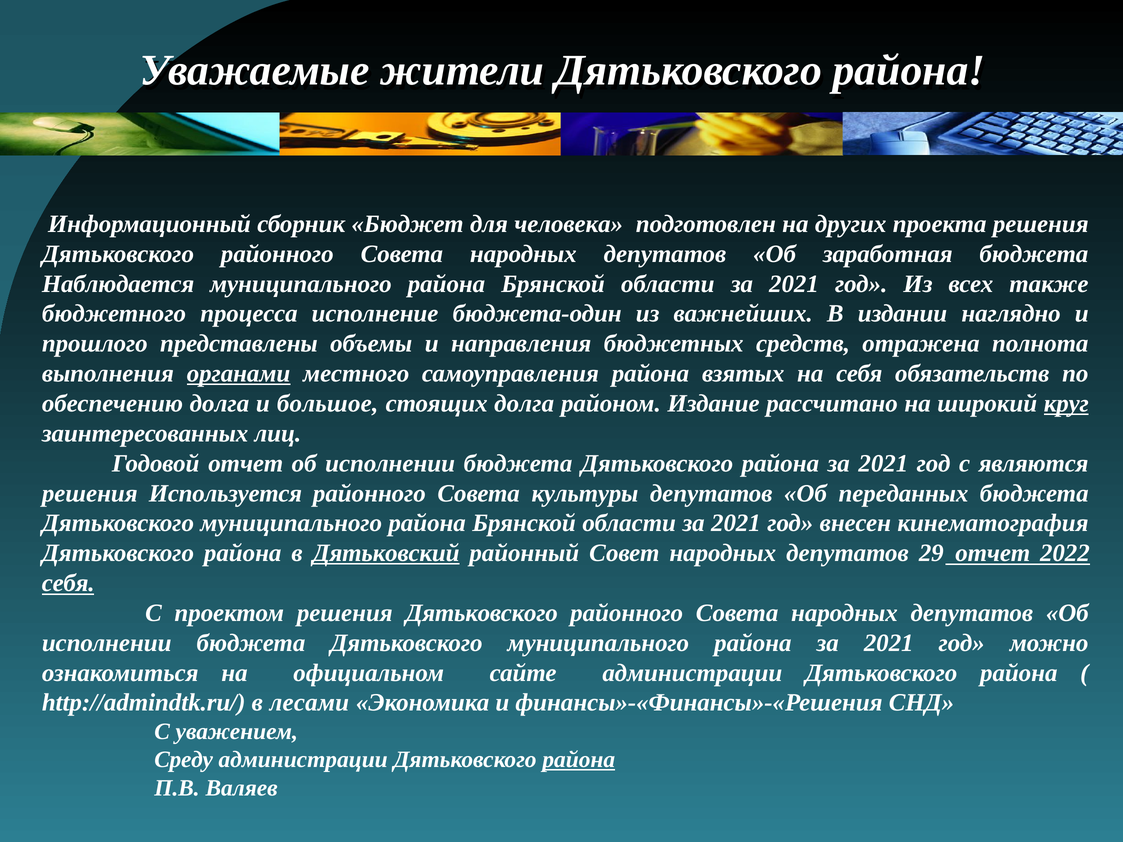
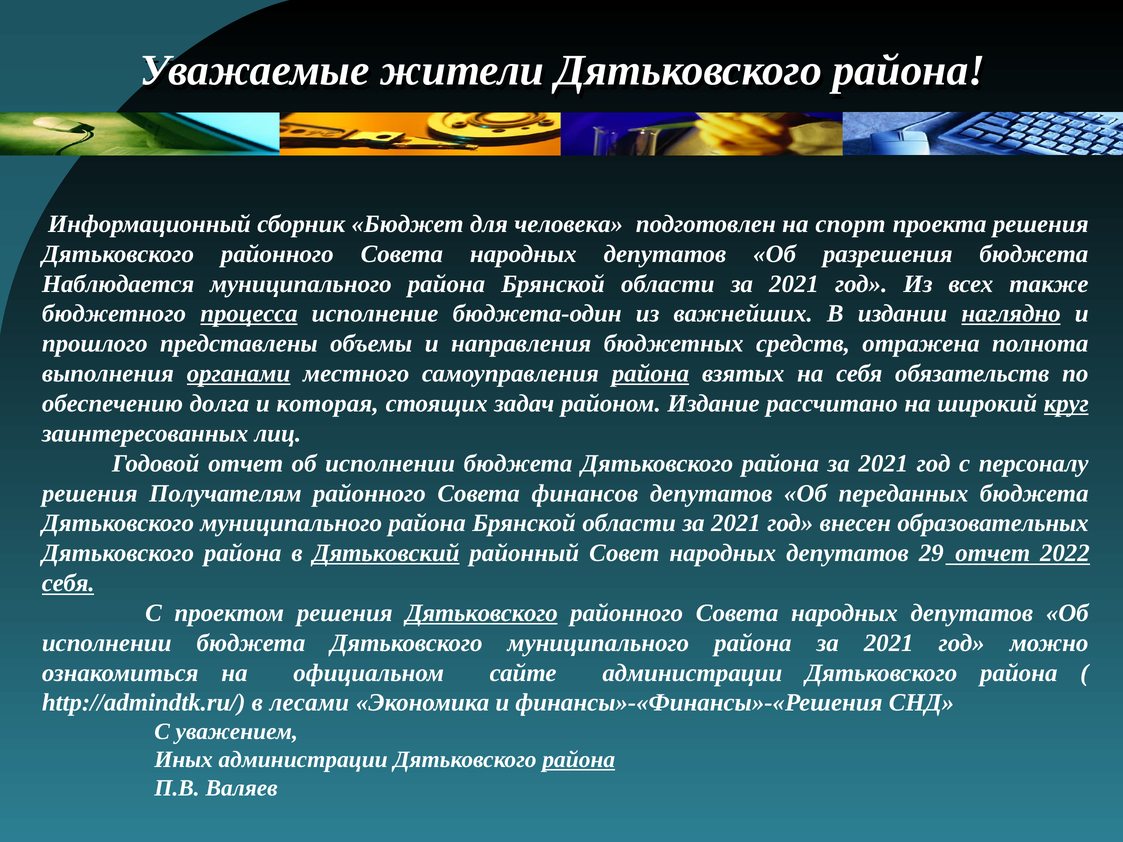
других: других -> спорт
заработная: заработная -> разрешения
процесса underline: none -> present
наглядно underline: none -> present
района at (650, 374) underline: none -> present
большое: большое -> которая
стоящих долга: долга -> задач
являются: являются -> персоналу
Используется: Используется -> Получателям
культуры: культуры -> финансов
кинематография: кинематография -> образовательных
Дятьковского at (482, 613) underline: none -> present
Среду: Среду -> Иных
